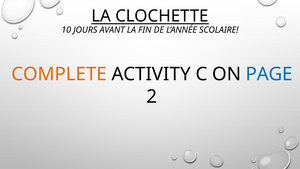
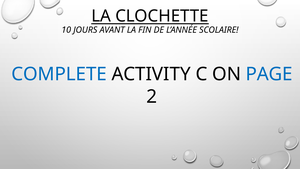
COMPLETE colour: orange -> blue
